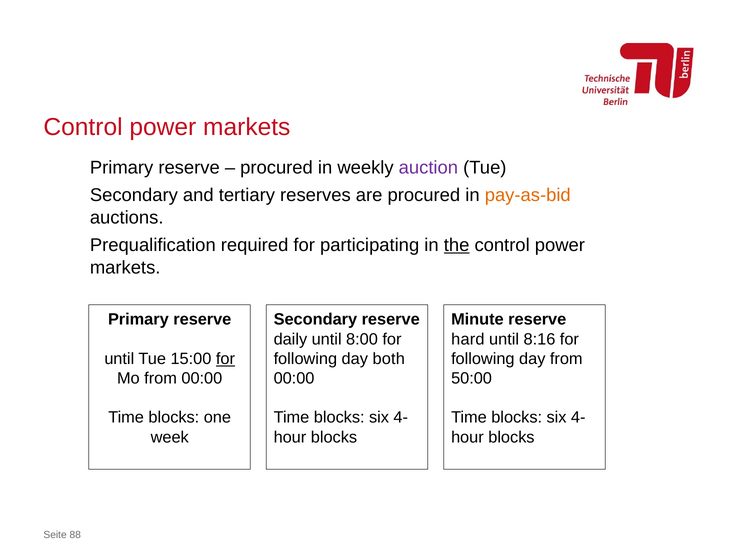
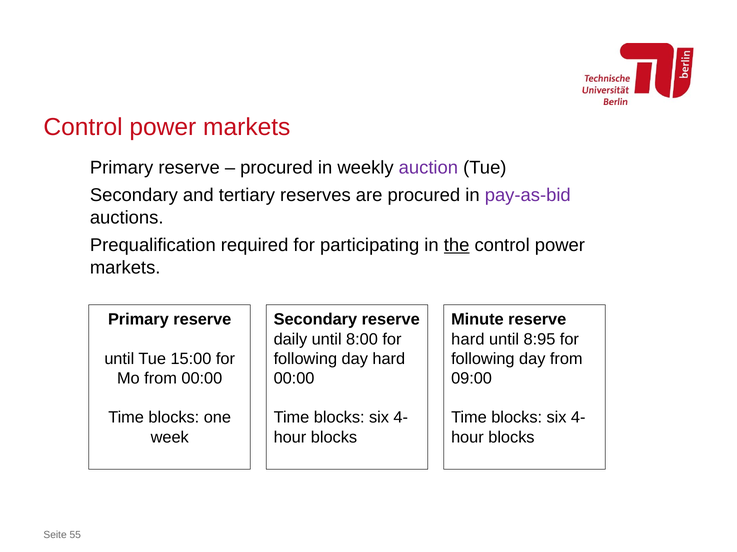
pay-as-bid colour: orange -> purple
8:16: 8:16 -> 8:95
for at (225, 359) underline: present -> none
day both: both -> hard
50:00: 50:00 -> 09:00
88: 88 -> 55
